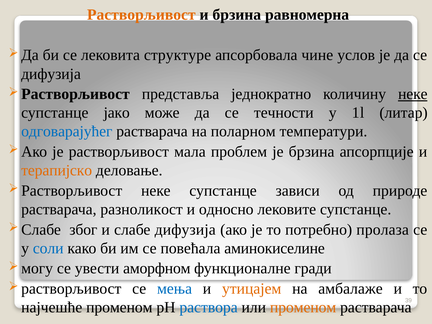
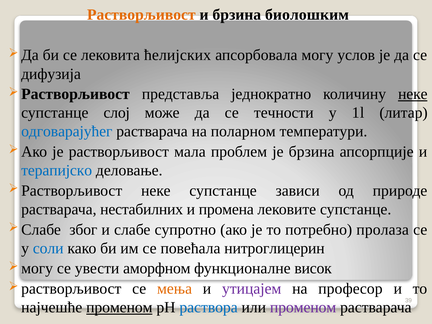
равномерна: равномерна -> биолошким
структуре: структуре -> ћелијских
чине: чине -> могу
јако: јако -> слој
терапијско colour: orange -> blue
разноликост: разноликост -> нестабилних
односно: односно -> промена
слабе дифузија: дифузија -> супротно
аминокиселине: аминокиселине -> нитроглицерин
гради: гради -> висок
мења colour: blue -> orange
утицајем colour: orange -> purple
амбалаже: амбалаже -> професор
променом at (119, 307) underline: none -> present
променом at (303, 307) colour: orange -> purple
